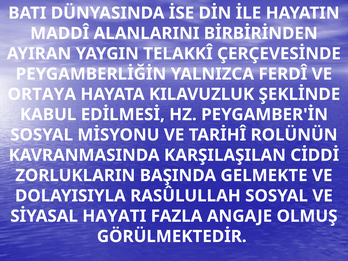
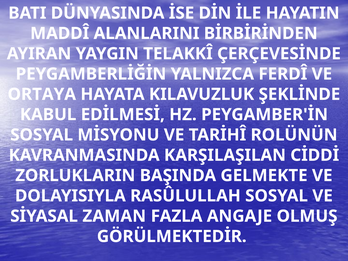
HAYATI: HAYATI -> ZAMAN
